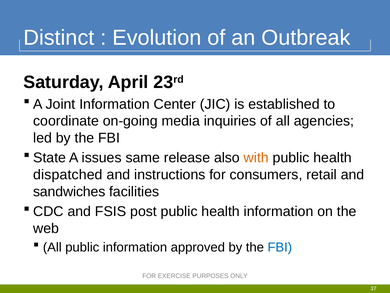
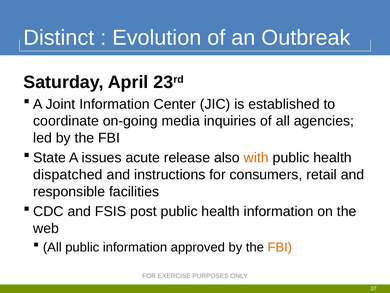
same: same -> acute
sandwiches: sandwiches -> responsible
FBI at (280, 247) colour: blue -> orange
